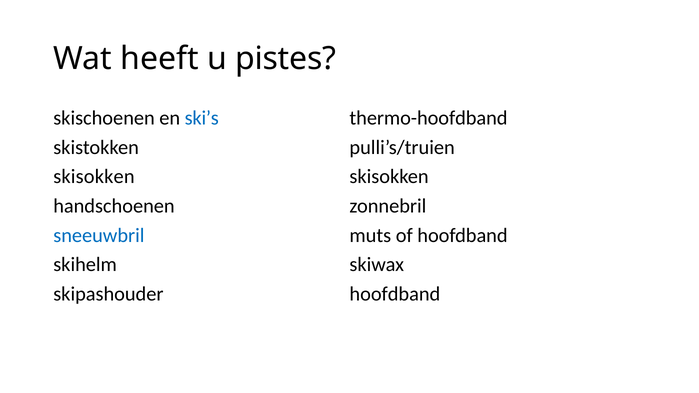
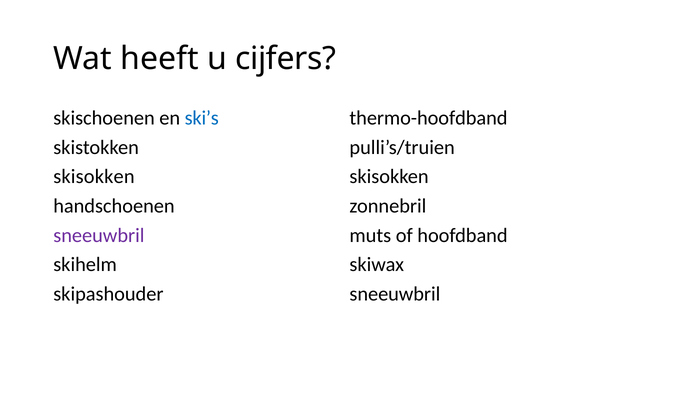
pistes: pistes -> cijfers
sneeuwbril at (99, 235) colour: blue -> purple
hoofdband at (395, 294): hoofdband -> sneeuwbril
